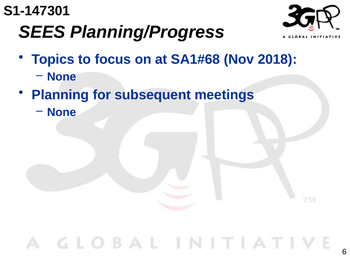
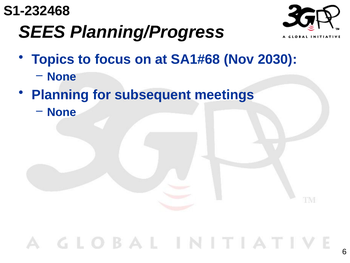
S1-147301: S1-147301 -> S1-232468
2018: 2018 -> 2030
